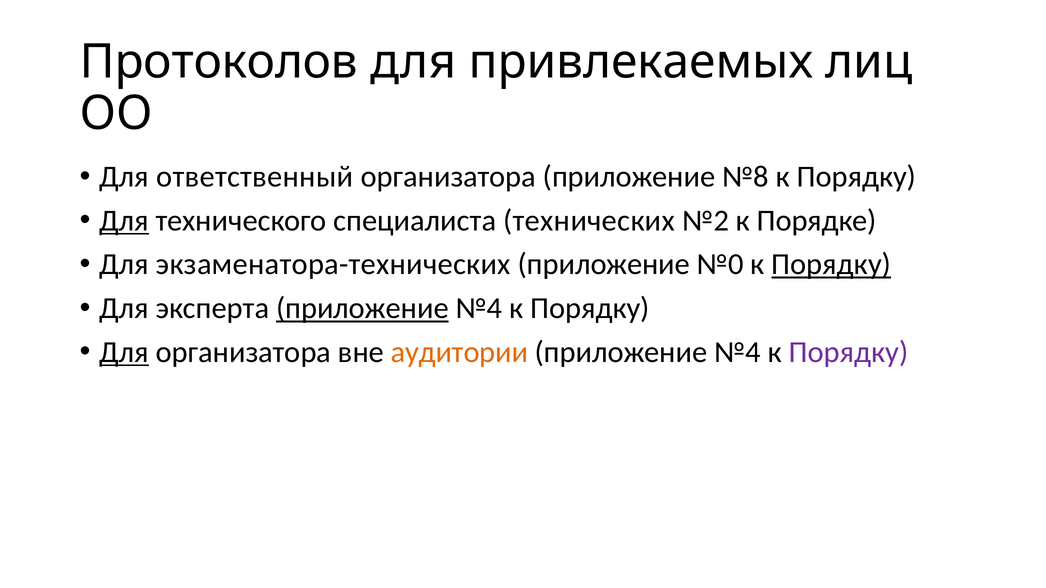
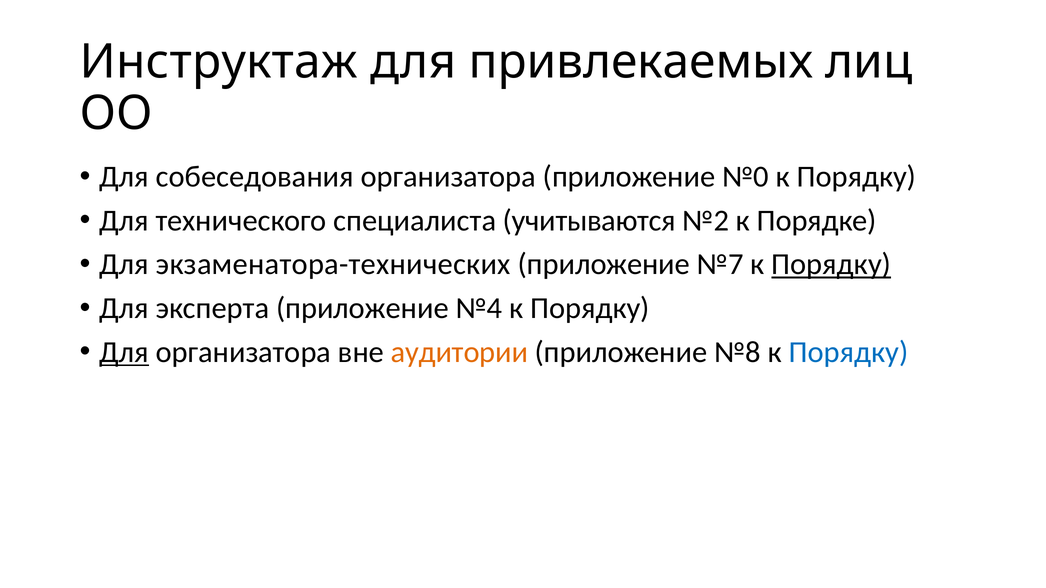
Протоколов: Протоколов -> Инструктаж
ответственный: ответственный -> собеседования
№8: №8 -> №0
Для at (124, 221) underline: present -> none
технических: технических -> учитываются
№0: №0 -> №7
приложение at (362, 308) underline: present -> none
№4 at (737, 352): №4 -> №8
Порядку at (848, 352) colour: purple -> blue
